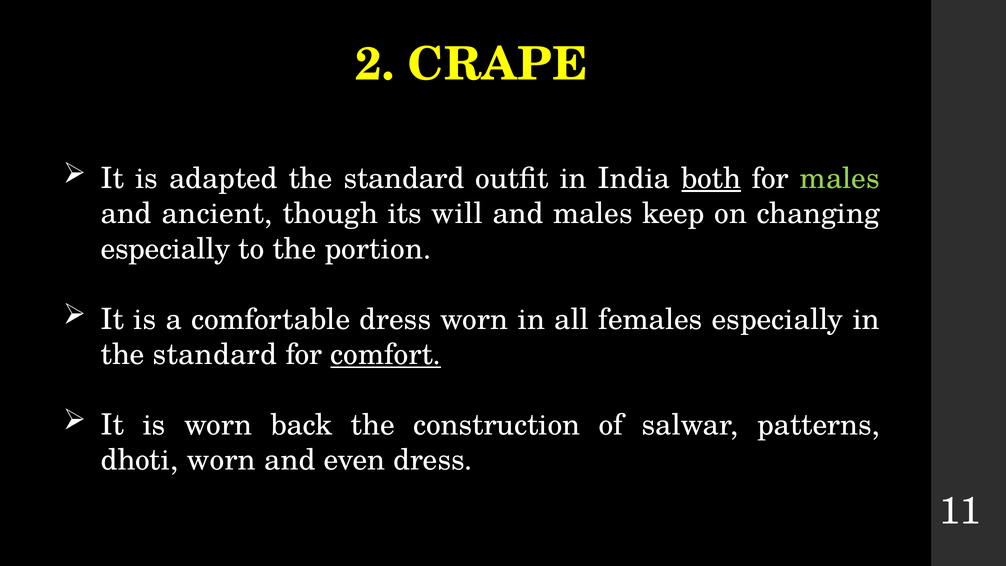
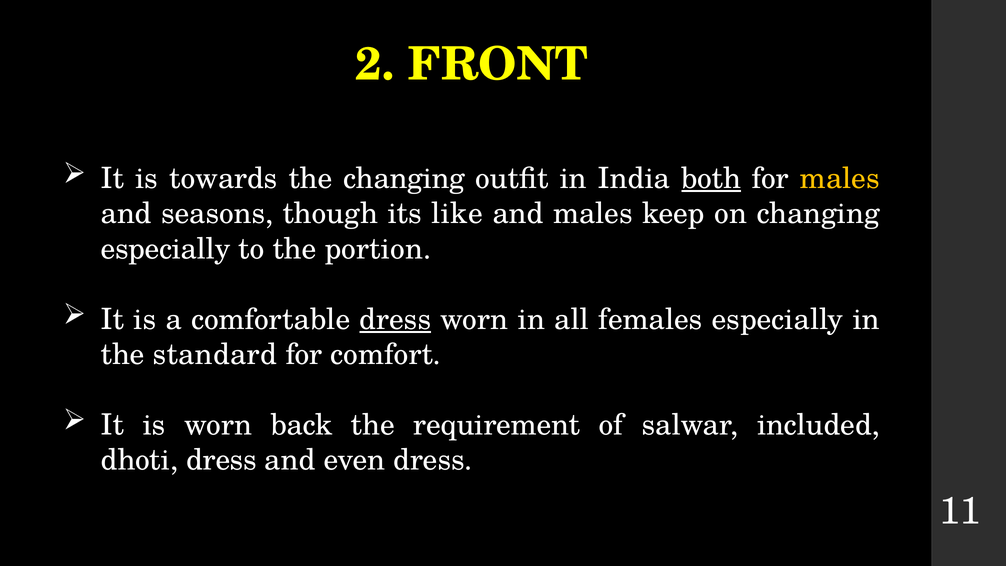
CRAPE: CRAPE -> FRONT
adapted: adapted -> towards
standard at (404, 178): standard -> changing
males at (840, 178) colour: light green -> yellow
ancient: ancient -> seasons
will: will -> like
dress at (395, 319) underline: none -> present
comfort underline: present -> none
construction: construction -> requirement
patterns: patterns -> included
dhoti worn: worn -> dress
